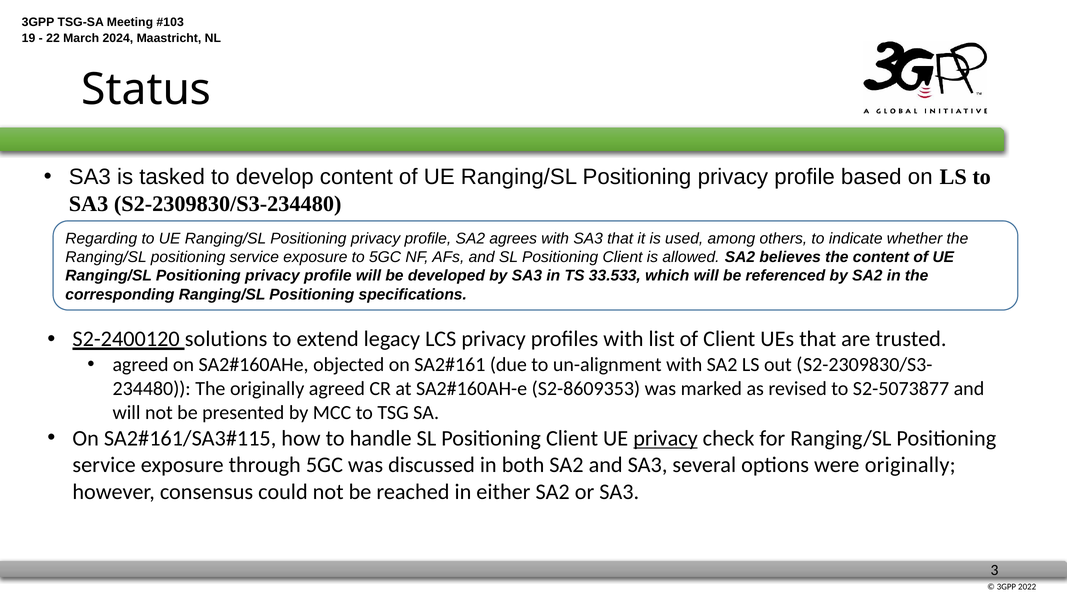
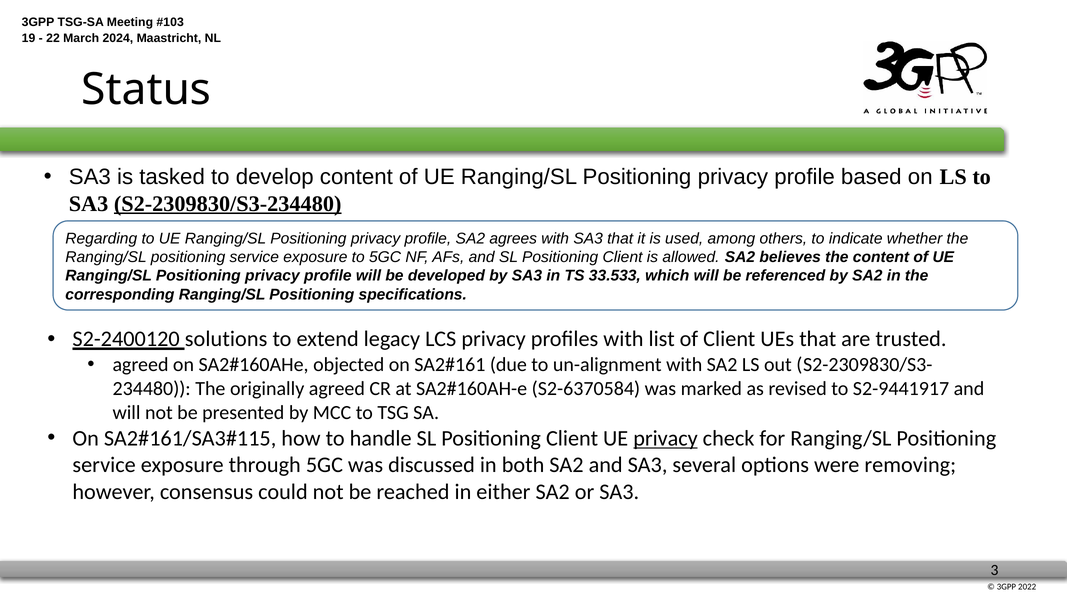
S2-2309830/S3-234480 underline: none -> present
S2-8609353: S2-8609353 -> S2-6370584
S2-5073877: S2-5073877 -> S2-9441917
were originally: originally -> removing
